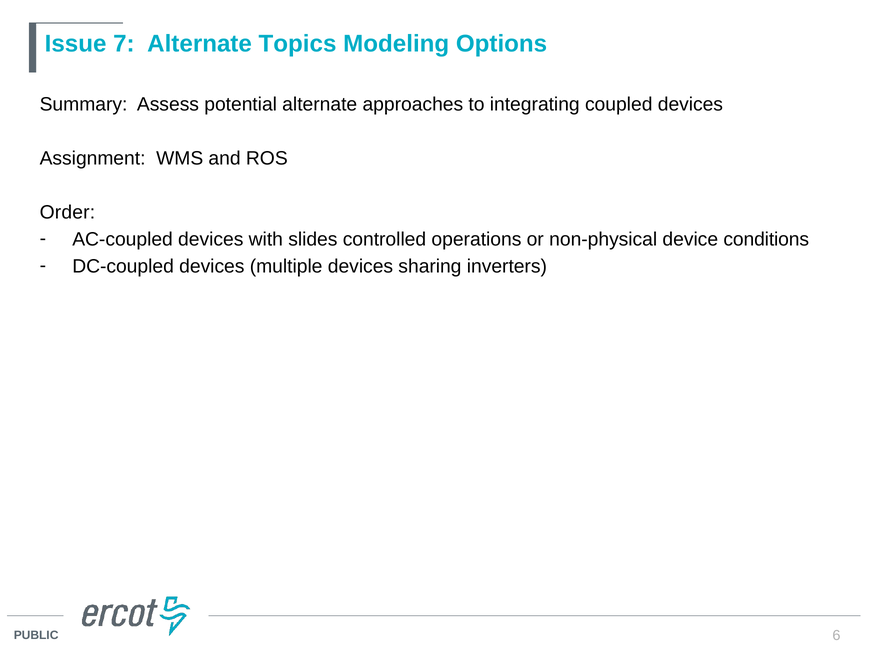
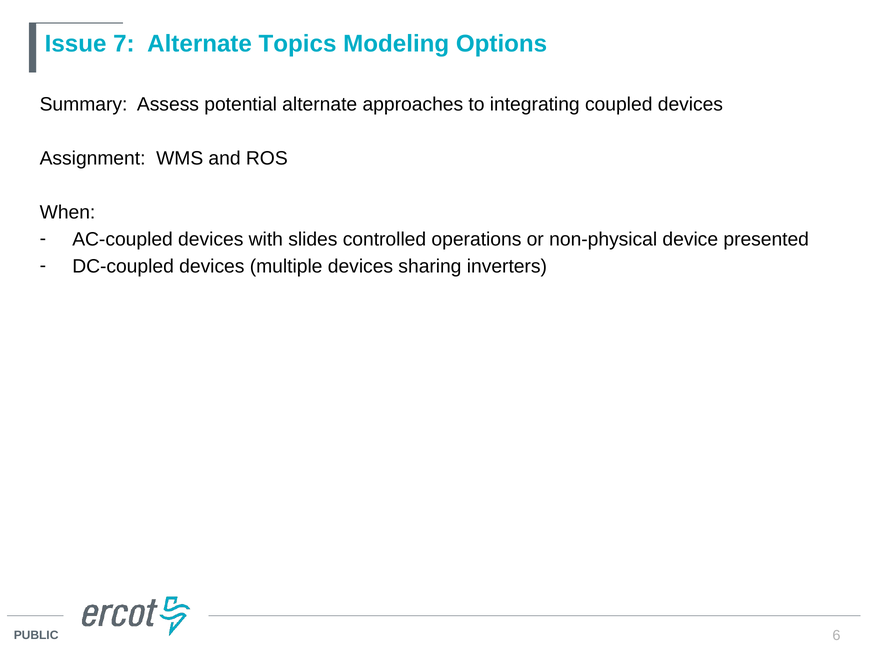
Order: Order -> When
conditions: conditions -> presented
